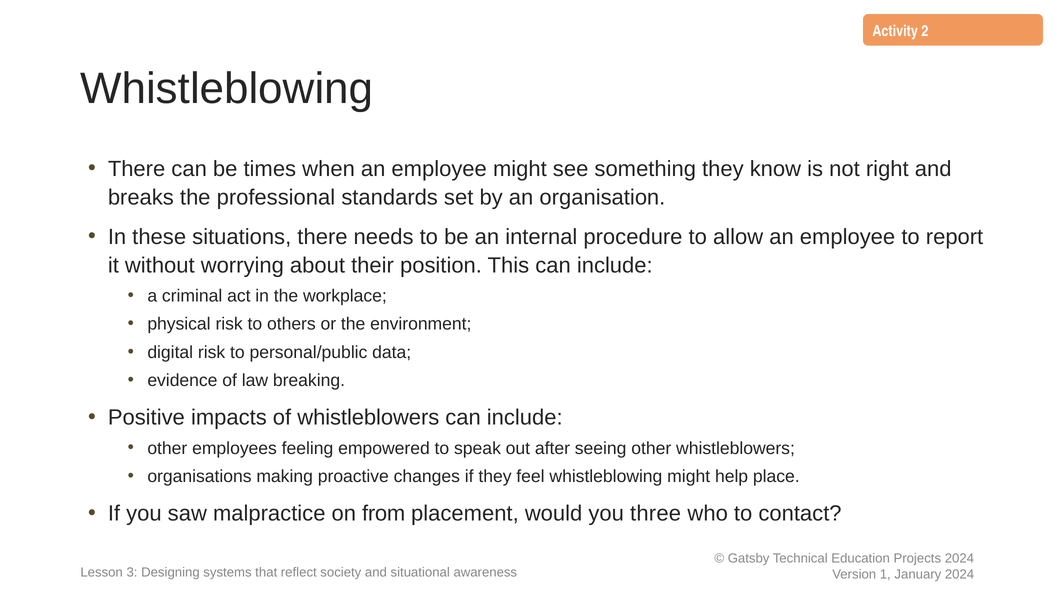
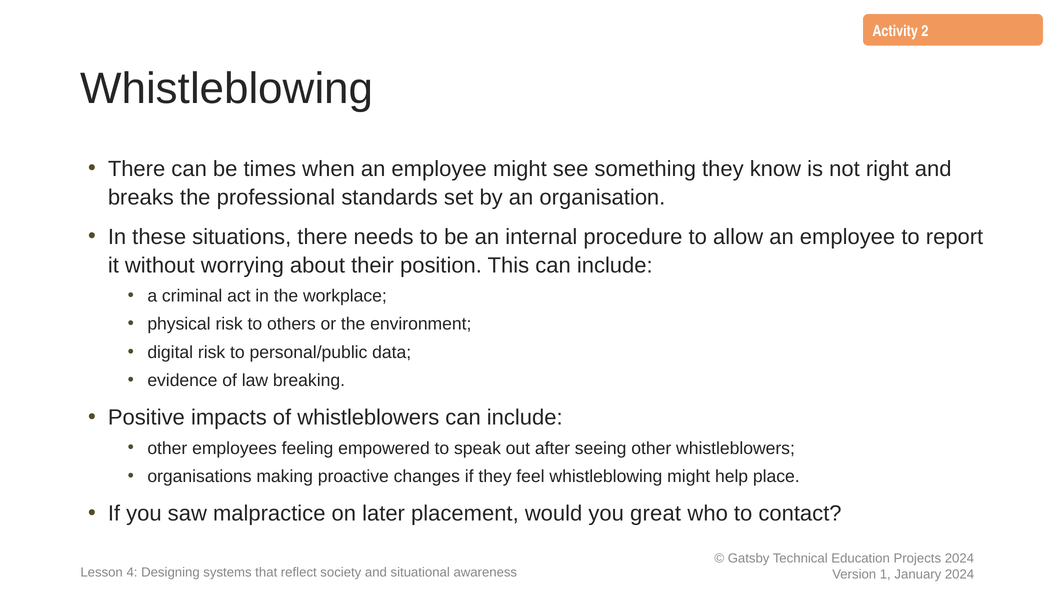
from: from -> later
three: three -> great
3: 3 -> 4
